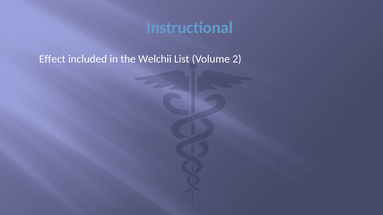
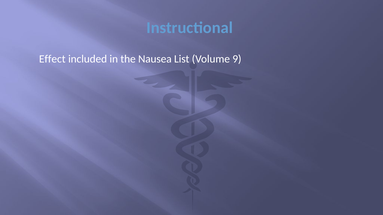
Welchii: Welchii -> Nausea
2: 2 -> 9
